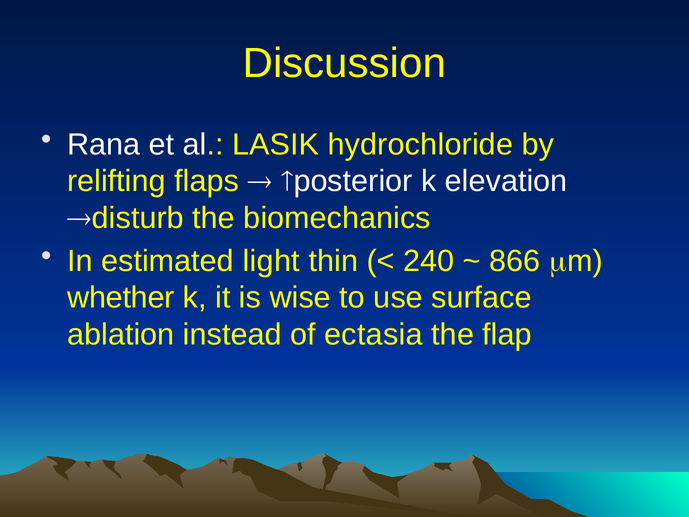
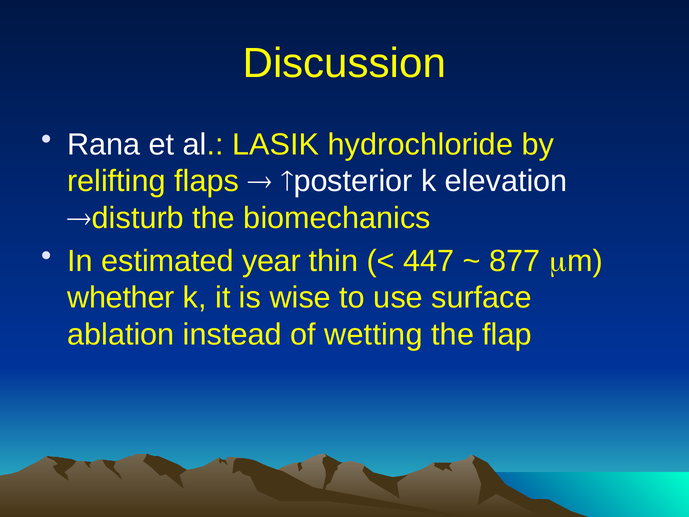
light: light -> year
240: 240 -> 447
866: 866 -> 877
ectasia: ectasia -> wetting
